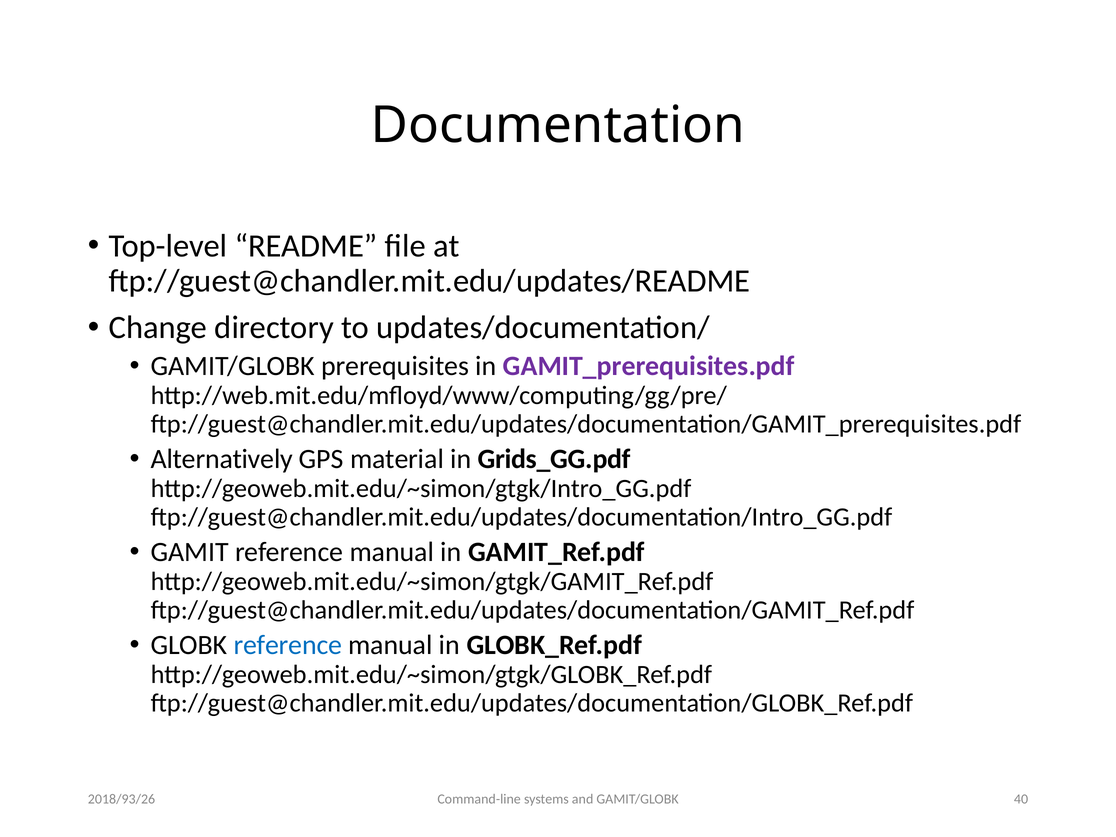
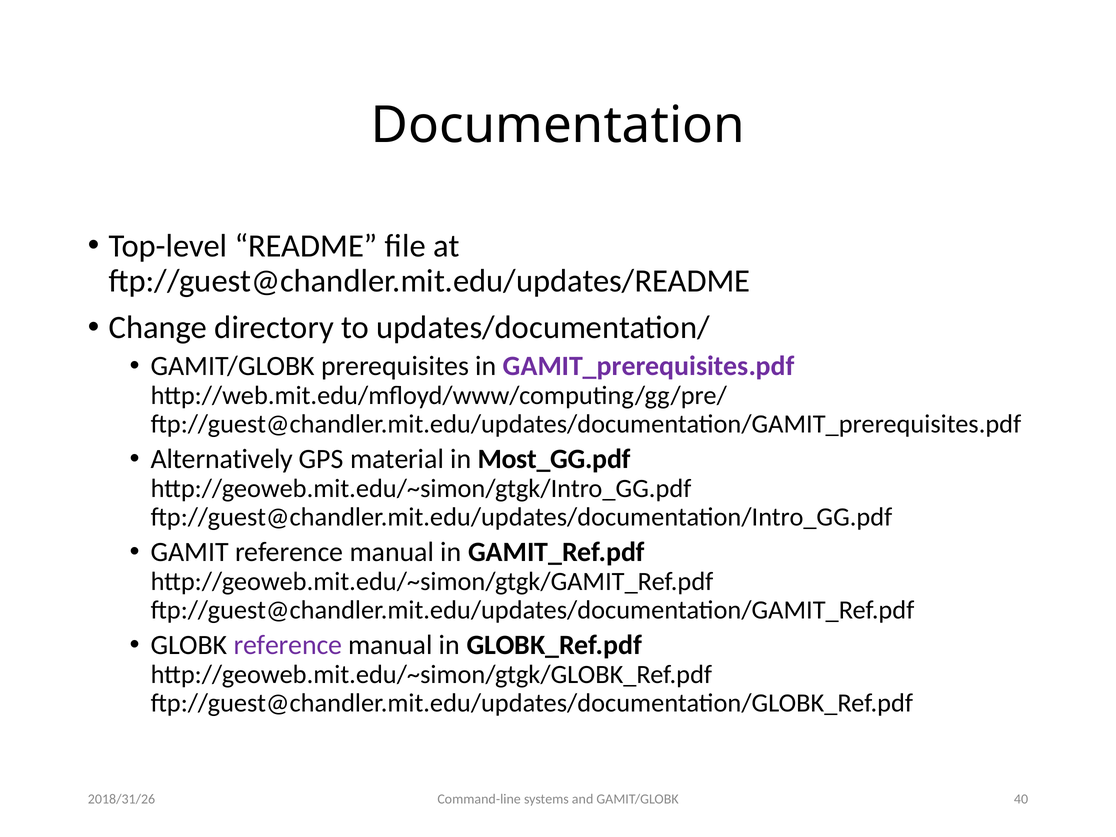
Grids_GG.pdf: Grids_GG.pdf -> Most_GG.pdf
reference at (288, 645) colour: blue -> purple
2018/93/26: 2018/93/26 -> 2018/31/26
